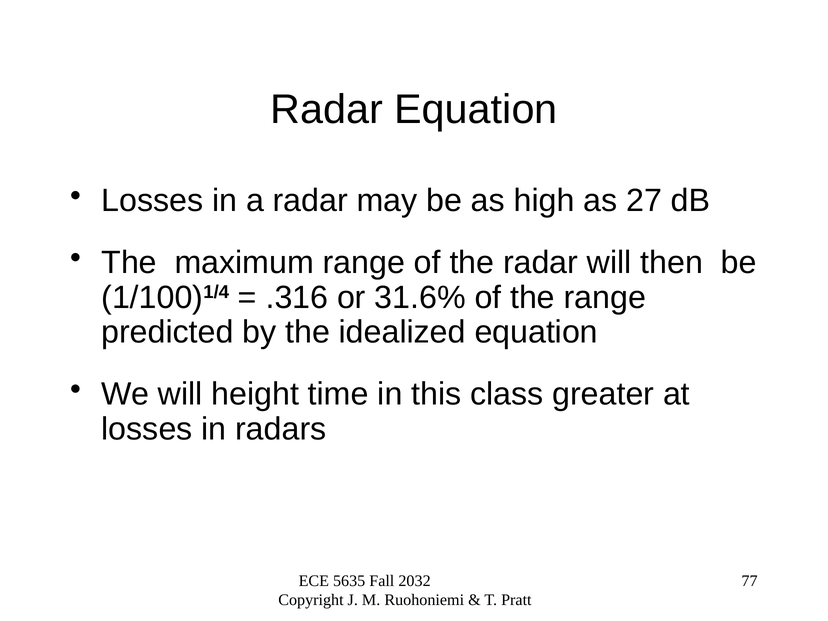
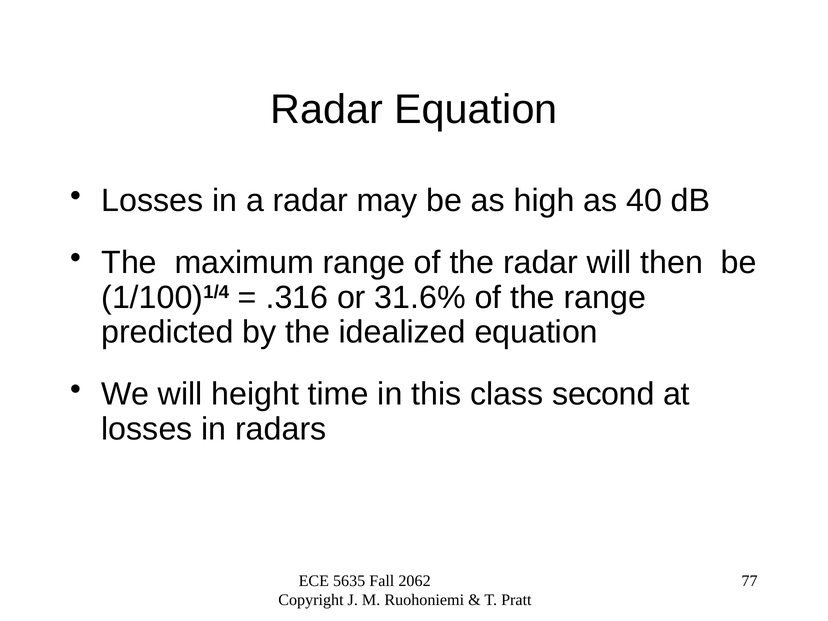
27: 27 -> 40
greater: greater -> second
2032: 2032 -> 2062
